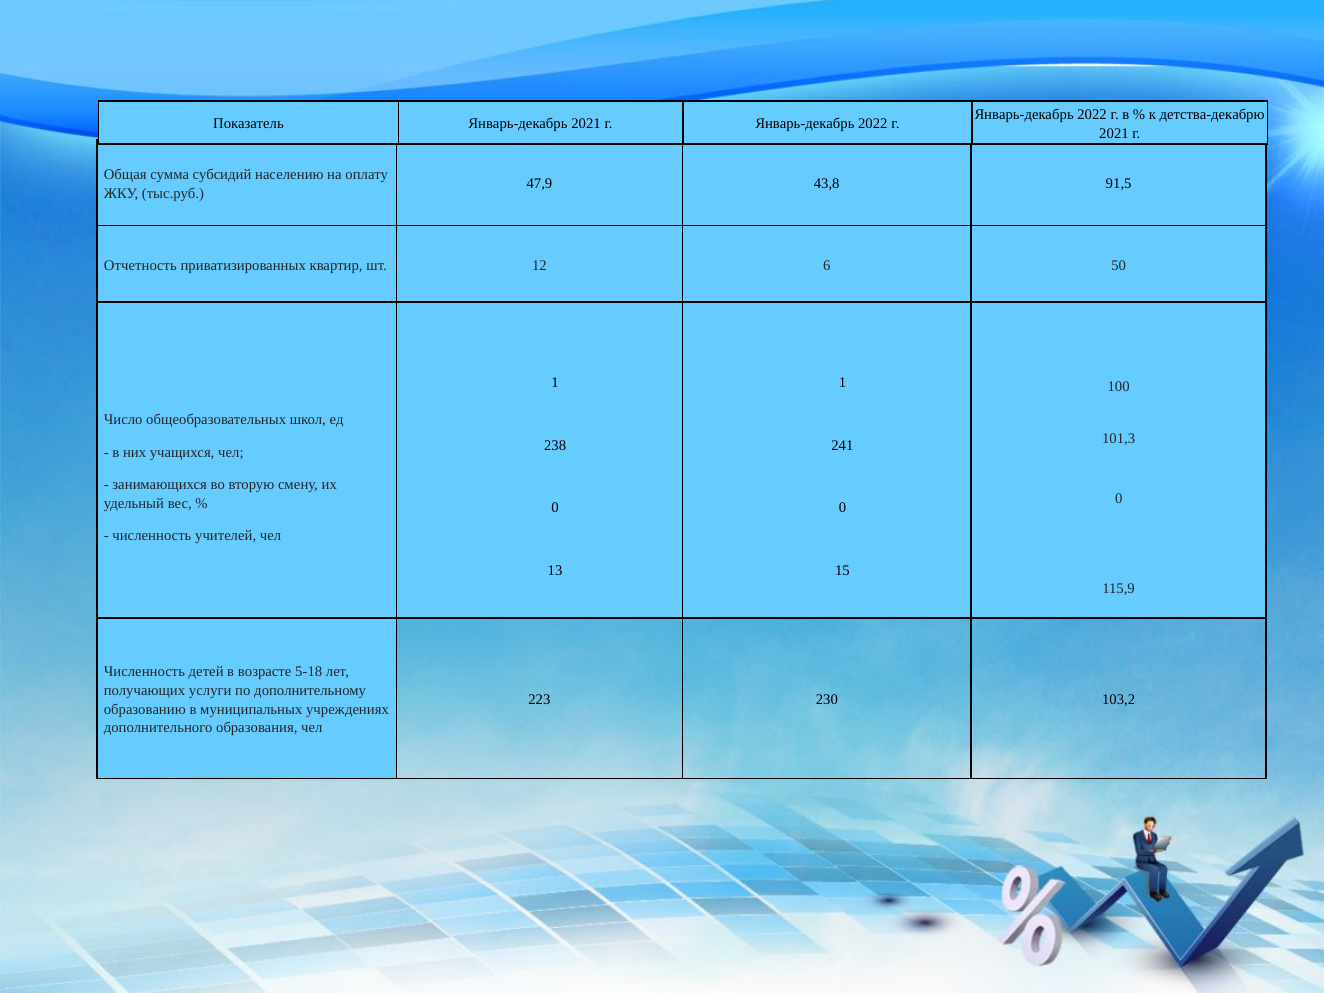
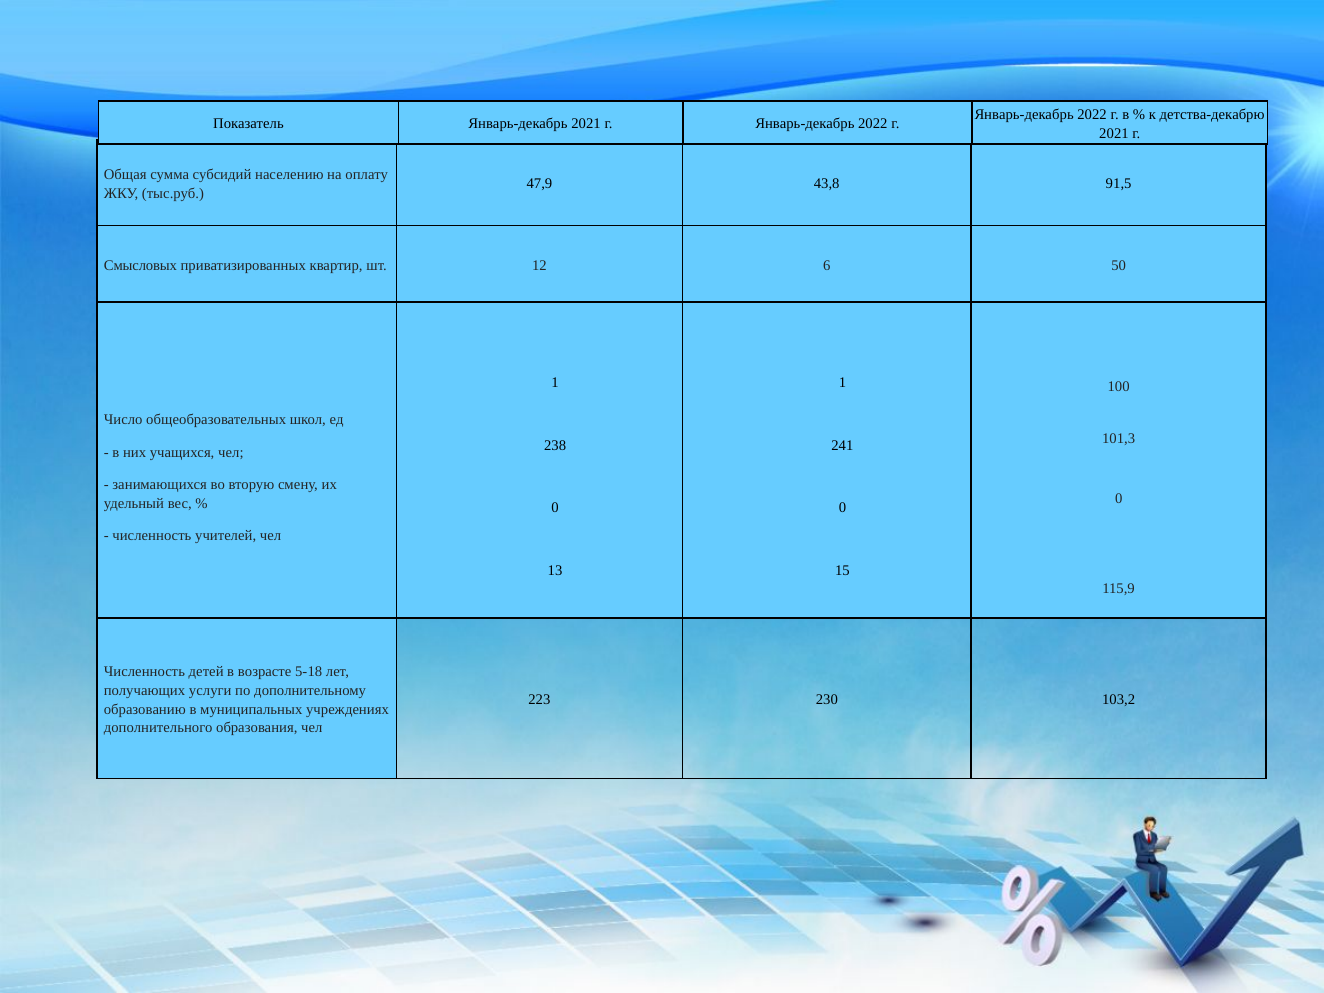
Отчетность: Отчетность -> Смысловых
